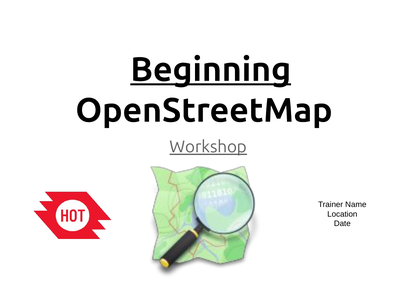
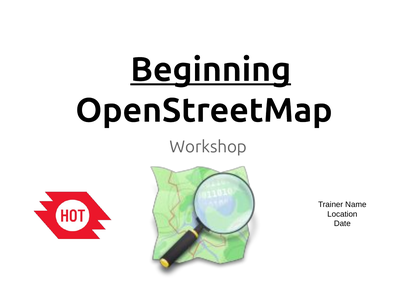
Workshop underline: present -> none
